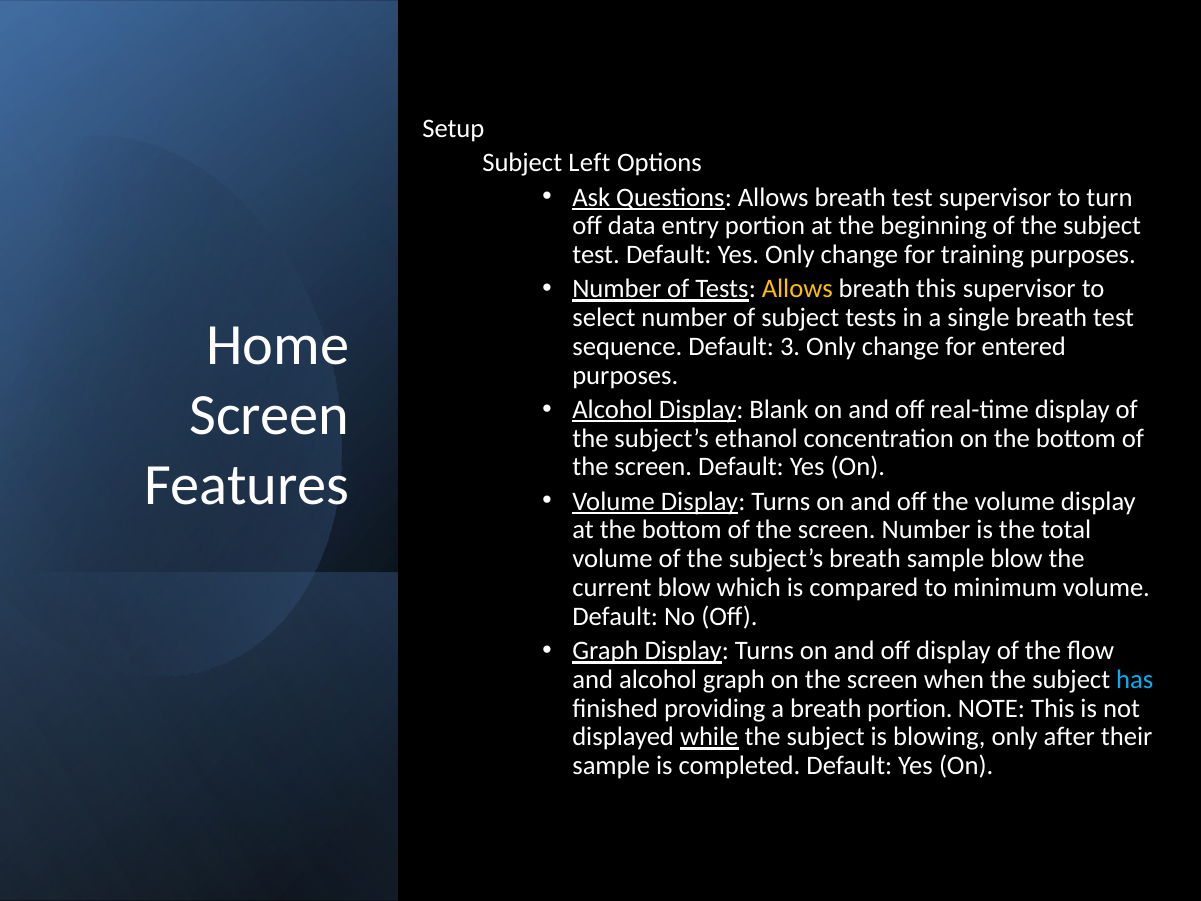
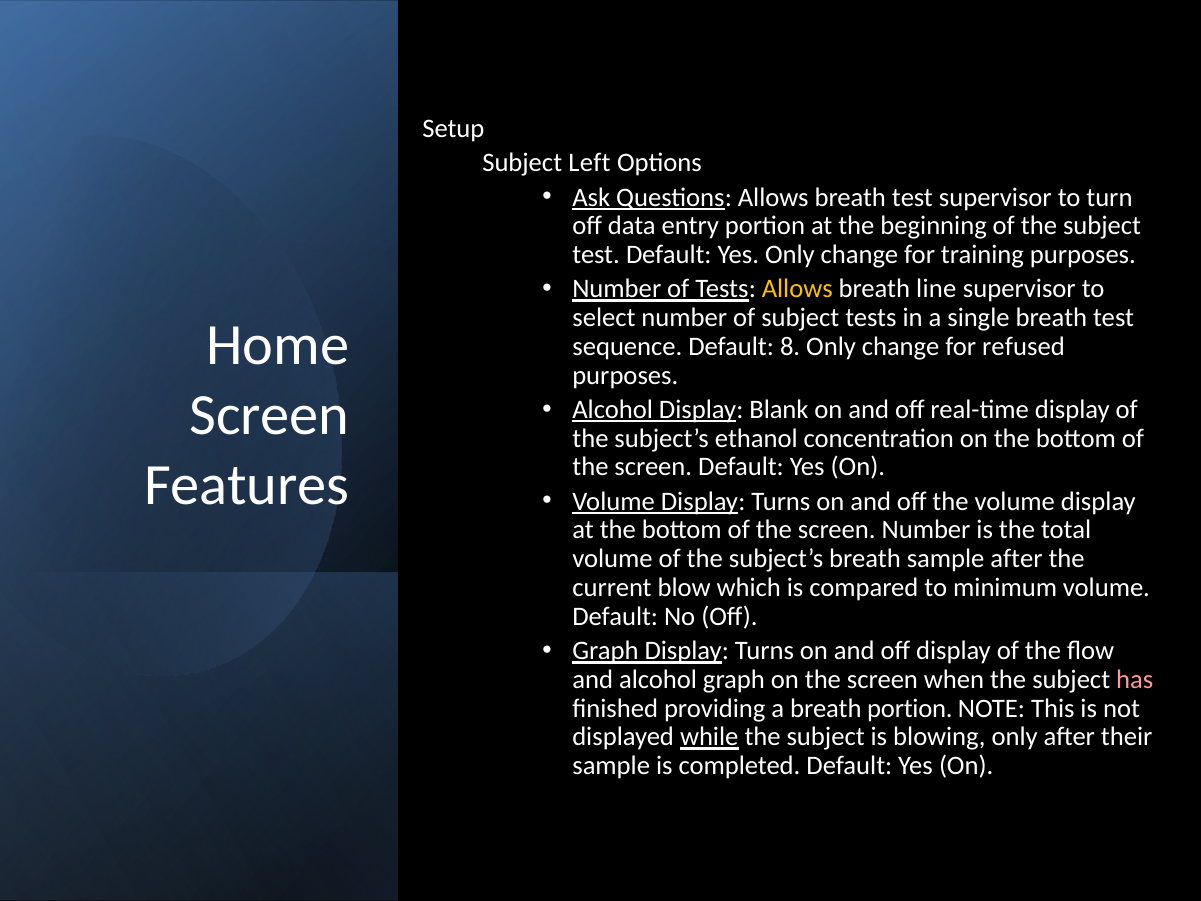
breath this: this -> line
3: 3 -> 8
entered: entered -> refused
sample blow: blow -> after
has colour: light blue -> pink
